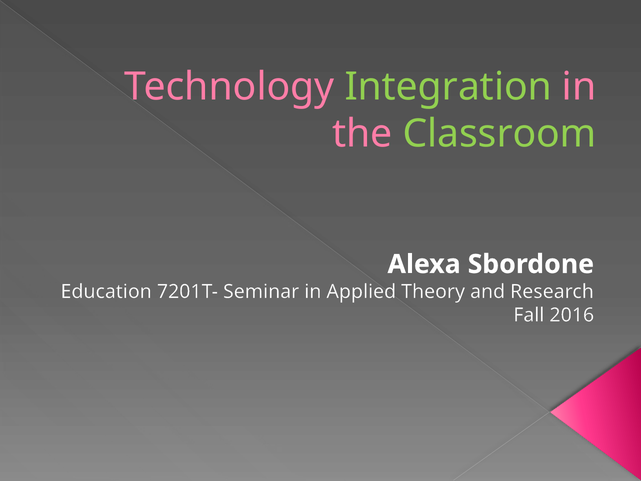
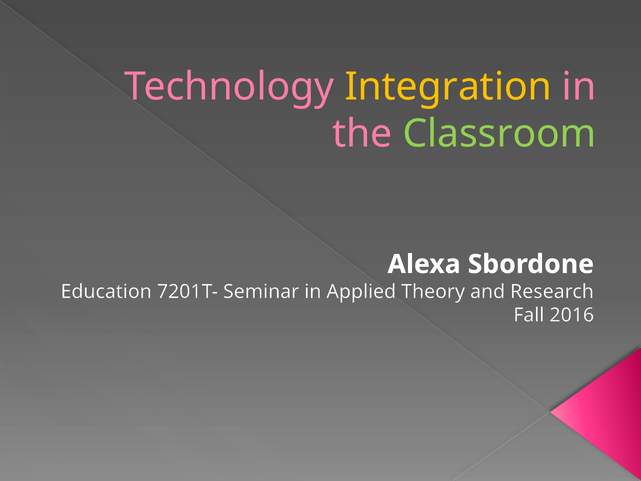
Integration colour: light green -> yellow
